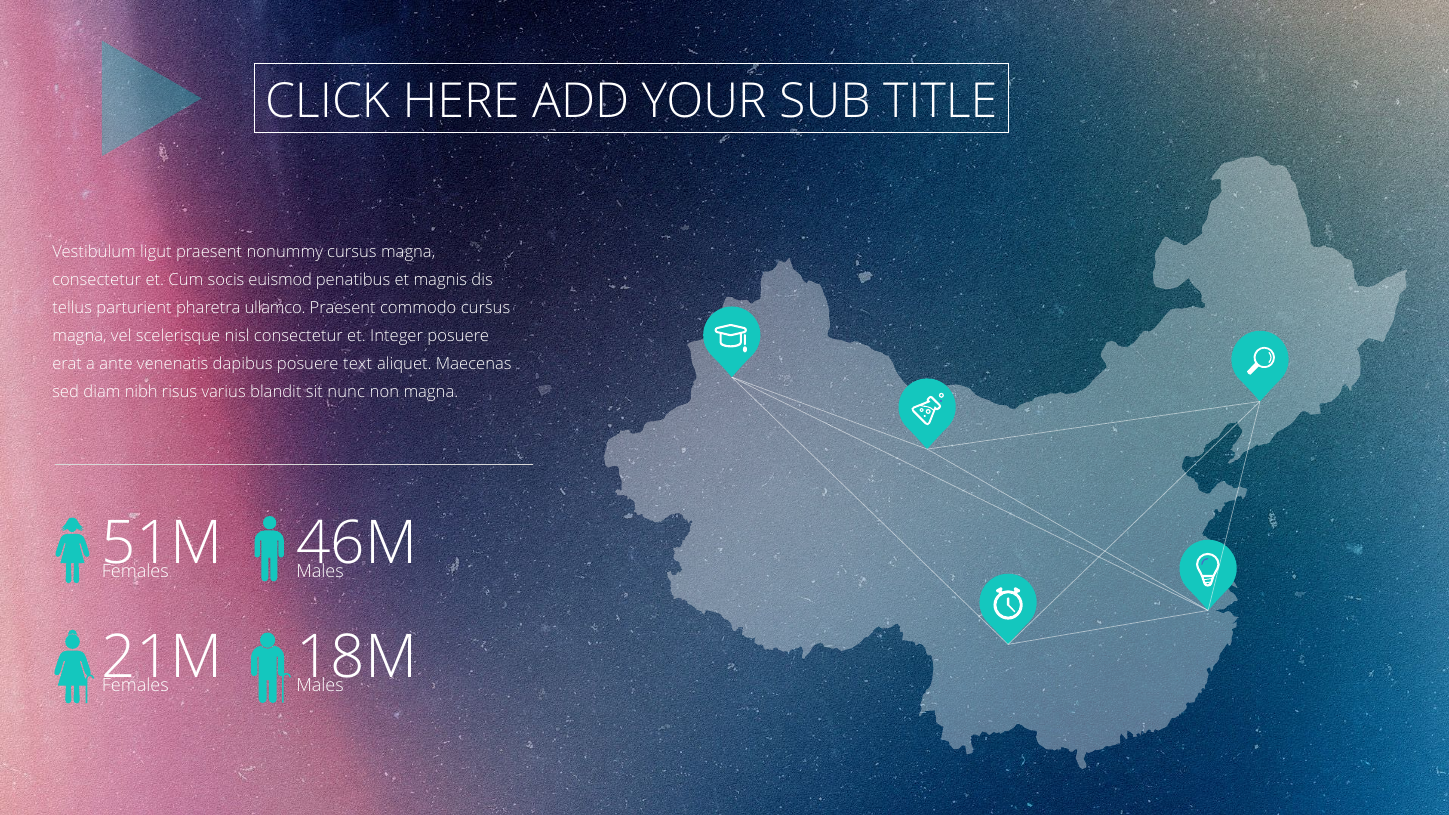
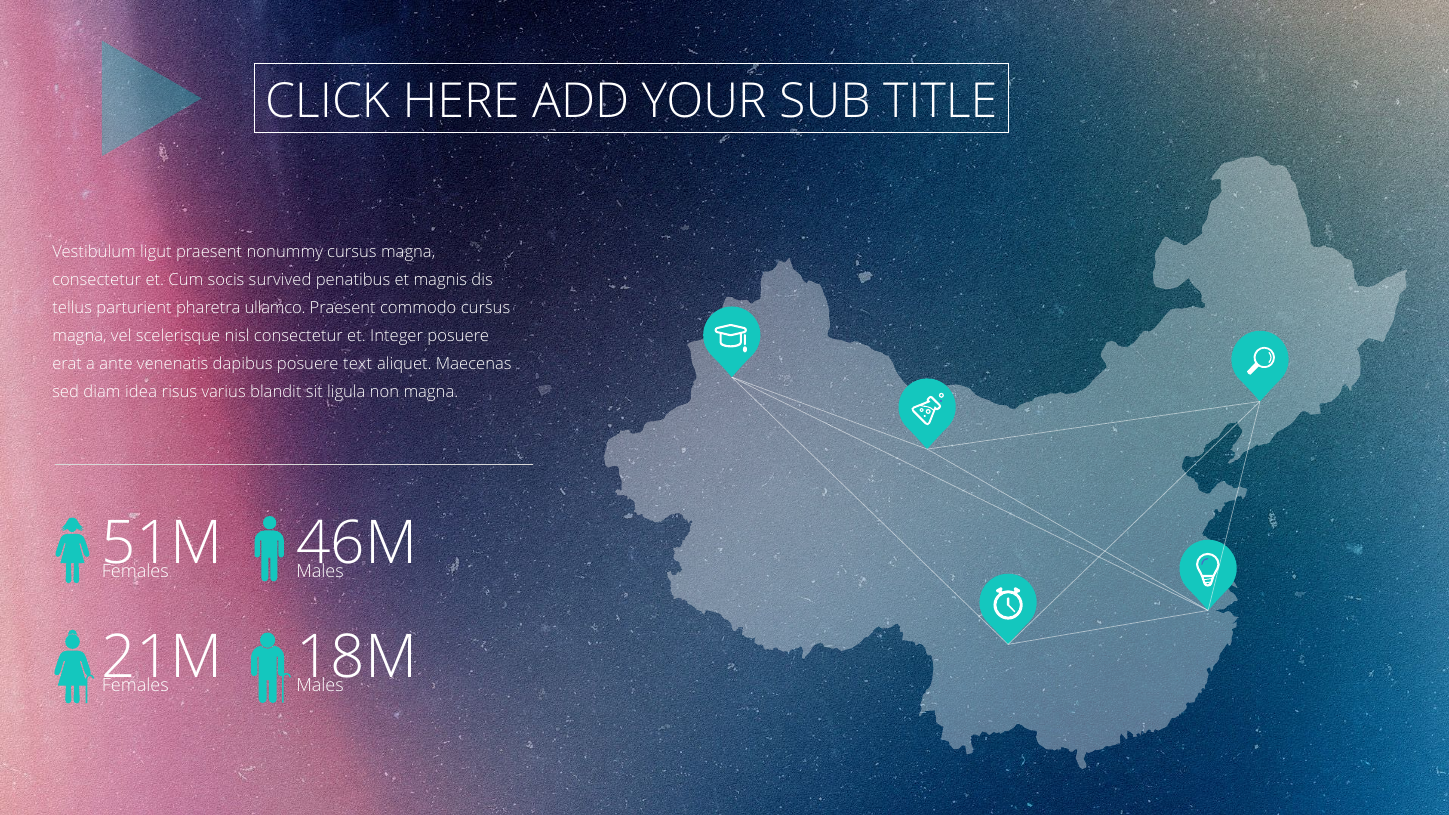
euismod: euismod -> survived
nibh: nibh -> idea
nunc: nunc -> ligula
